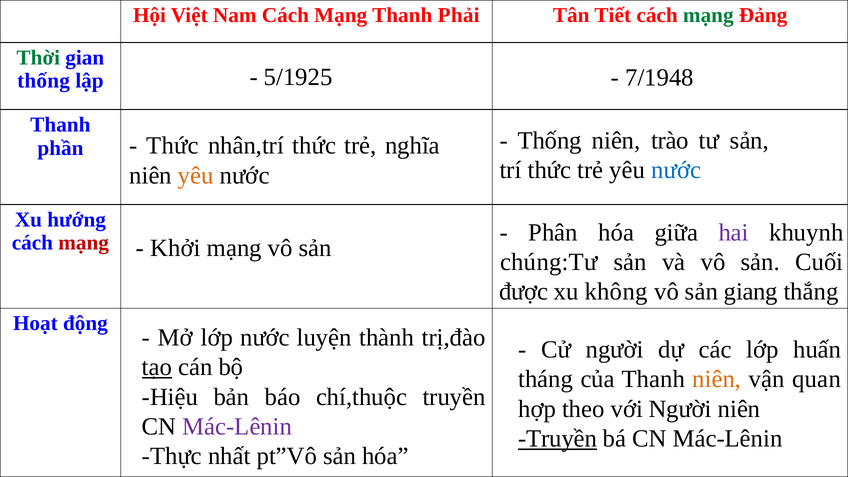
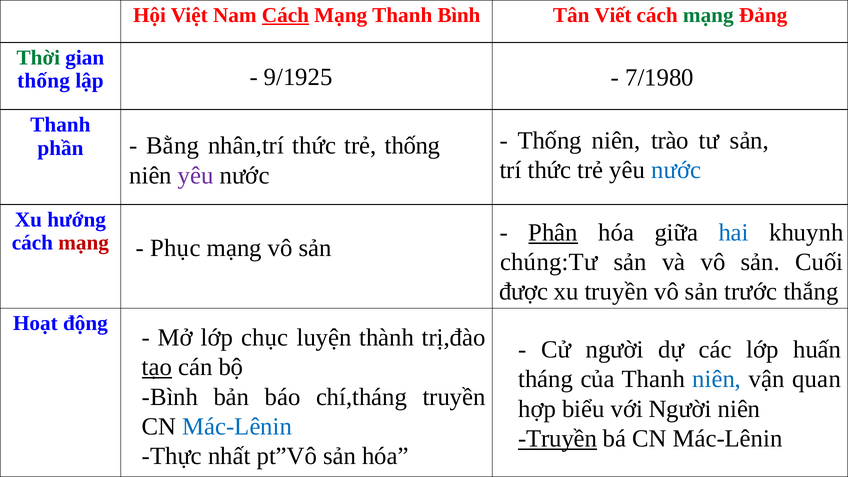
Cách at (285, 15) underline: none -> present
Thanh Phải: Phải -> Bình
Tiết: Tiết -> Viết
5/1925: 5/1925 -> 9/1925
7/1948: 7/1948 -> 7/1980
Thức at (173, 146): Thức -> Bằng
trẻ nghĩa: nghĩa -> thống
yêu at (196, 175) colour: orange -> purple
Phân underline: none -> present
hai colour: purple -> blue
Khởi: Khởi -> Phục
xu không: không -> truyền
giang: giang -> trước
lớp nước: nước -> chục
niên at (717, 379) colour: orange -> blue
Hiệu at (170, 397): Hiệu -> Bình
chí,thuộc: chí,thuộc -> chí,tháng
theo: theo -> biểu
Mác-Lênin at (237, 427) colour: purple -> blue
